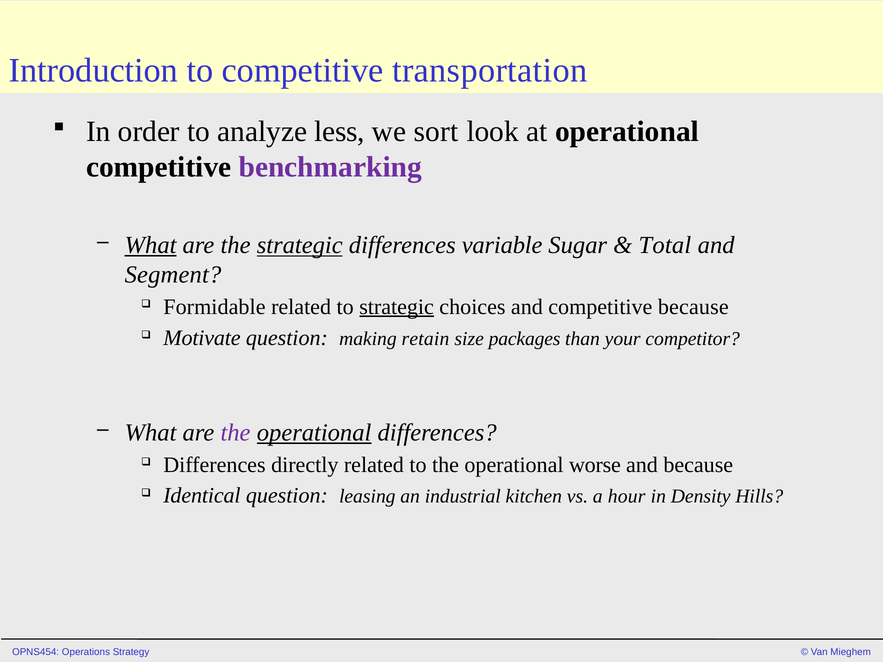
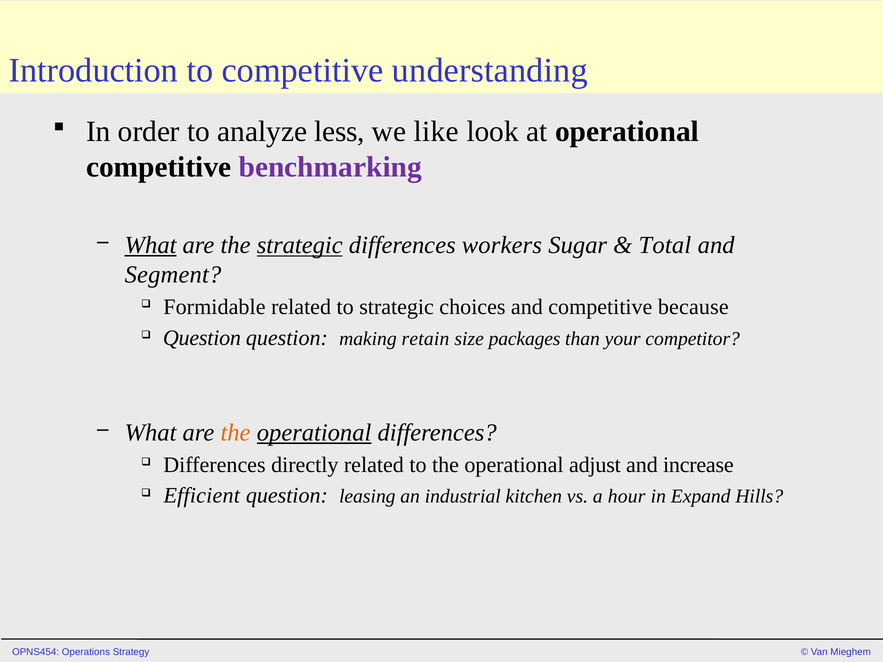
transportation: transportation -> understanding
sort: sort -> like
variable: variable -> workers
strategic at (397, 307) underline: present -> none
Motivate at (202, 338): Motivate -> Question
the at (236, 433) colour: purple -> orange
worse: worse -> adjust
and because: because -> increase
Identical: Identical -> Efficient
Density: Density -> Expand
